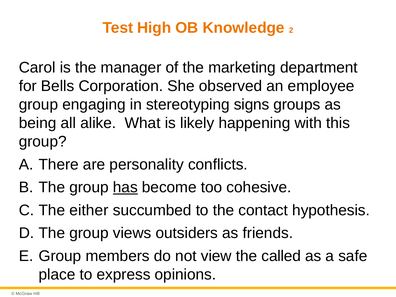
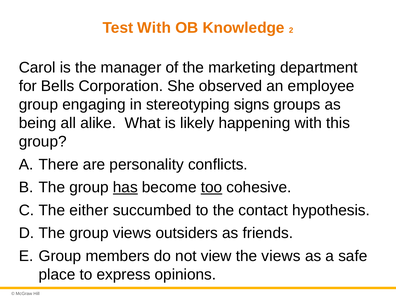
Test High: High -> With
too underline: none -> present
the called: called -> views
